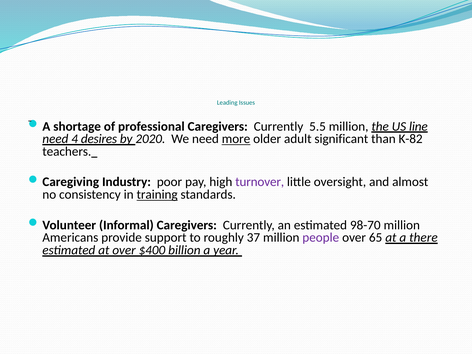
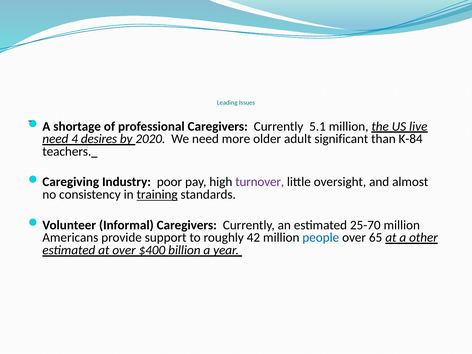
5.5: 5.5 -> 5.1
line: line -> live
more underline: present -> none
K-82: K-82 -> K-84
98-70: 98-70 -> 25-70
37: 37 -> 42
people colour: purple -> blue
there: there -> other
